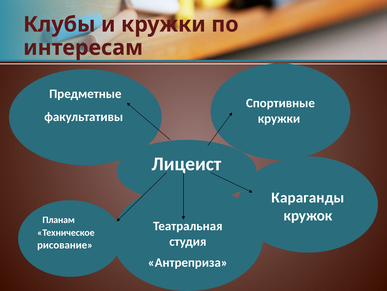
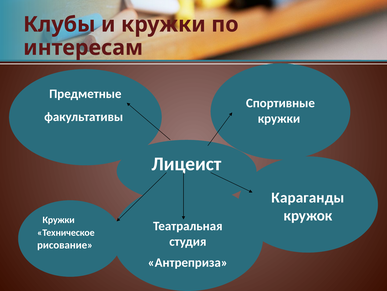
Планам at (59, 219): Планам -> Кружки
